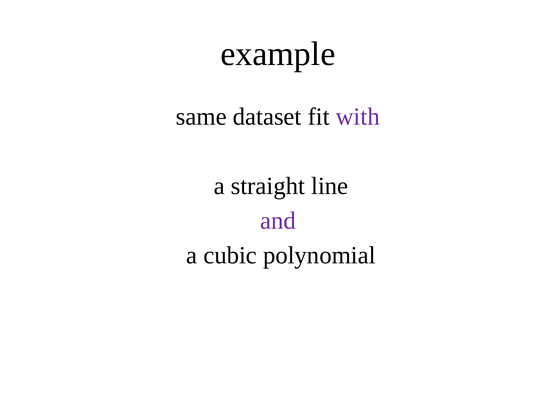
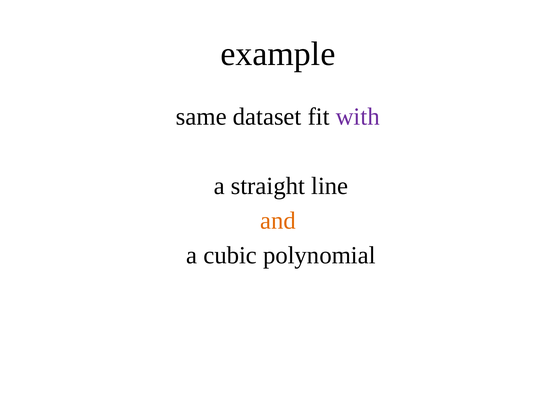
and colour: purple -> orange
